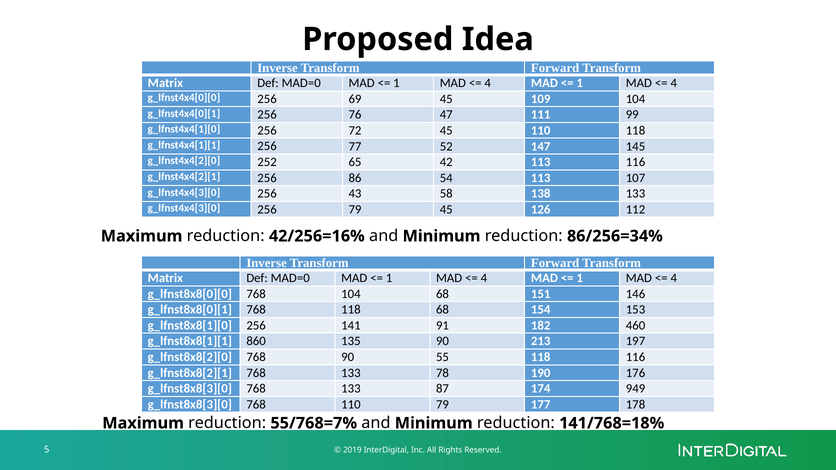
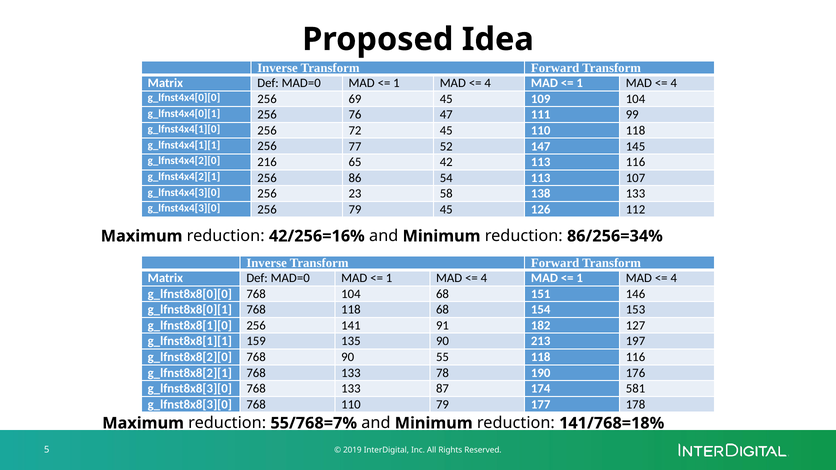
252: 252 -> 216
43: 43 -> 23
460: 460 -> 127
860: 860 -> 159
949: 949 -> 581
